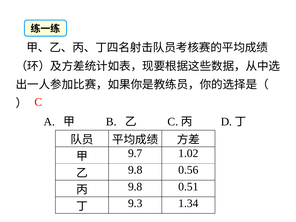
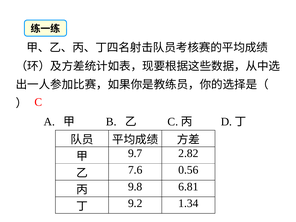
1.02: 1.02 -> 2.82
9.8 at (135, 170): 9.8 -> 7.6
0.51: 0.51 -> 6.81
9.3: 9.3 -> 9.2
